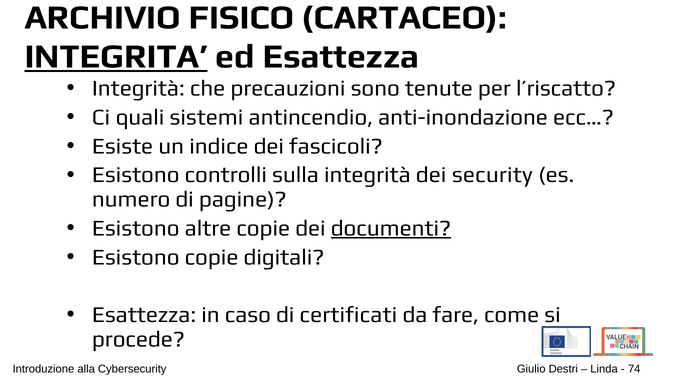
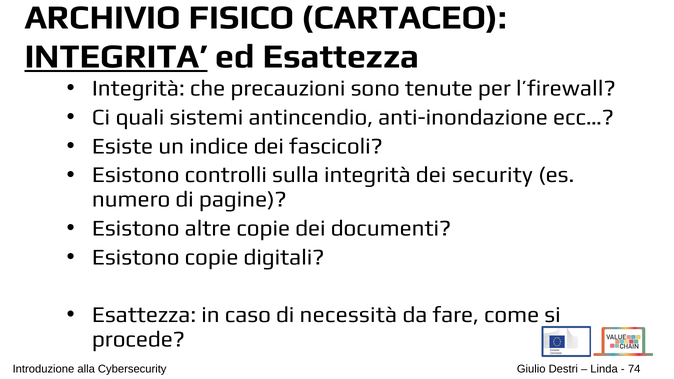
l’riscatto: l’riscatto -> l’firewall
documenti underline: present -> none
certificati: certificati -> necessità
